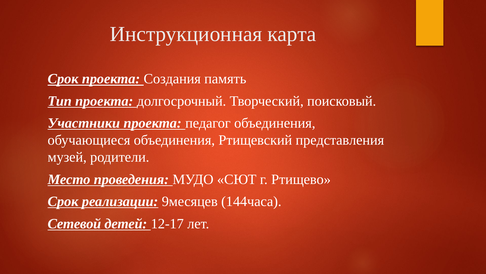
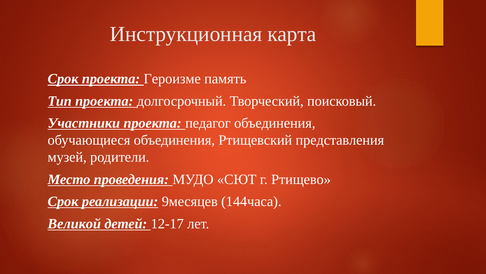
Создания: Создания -> Героизме
Сетевой: Сетевой -> Великой
